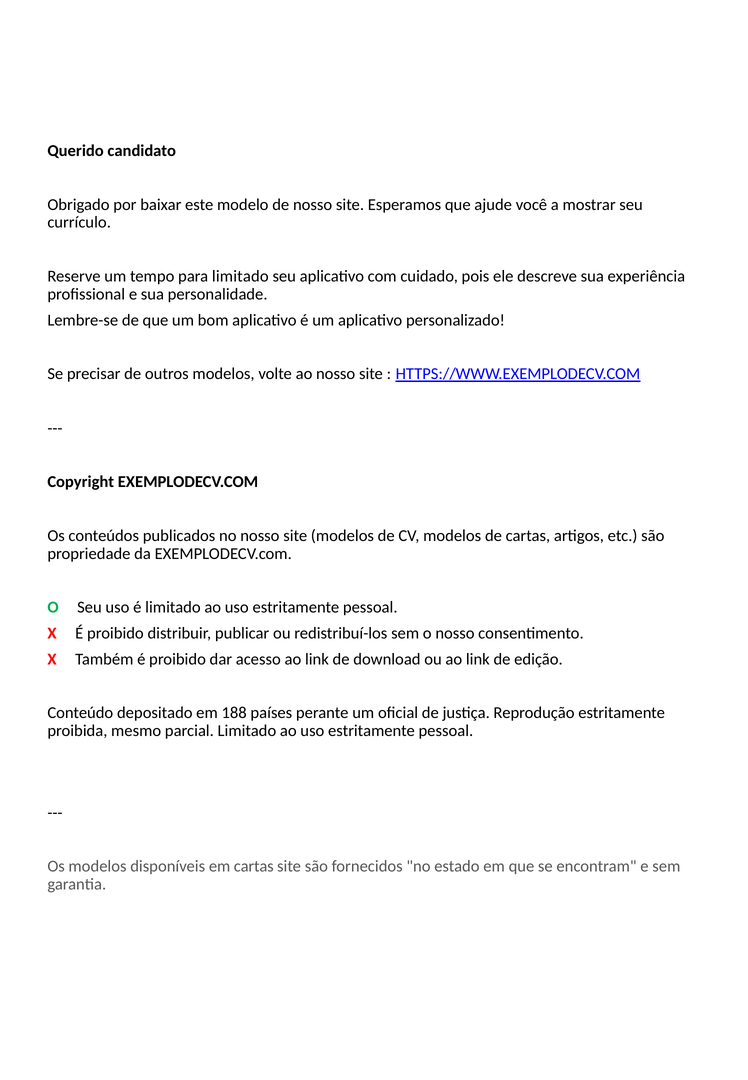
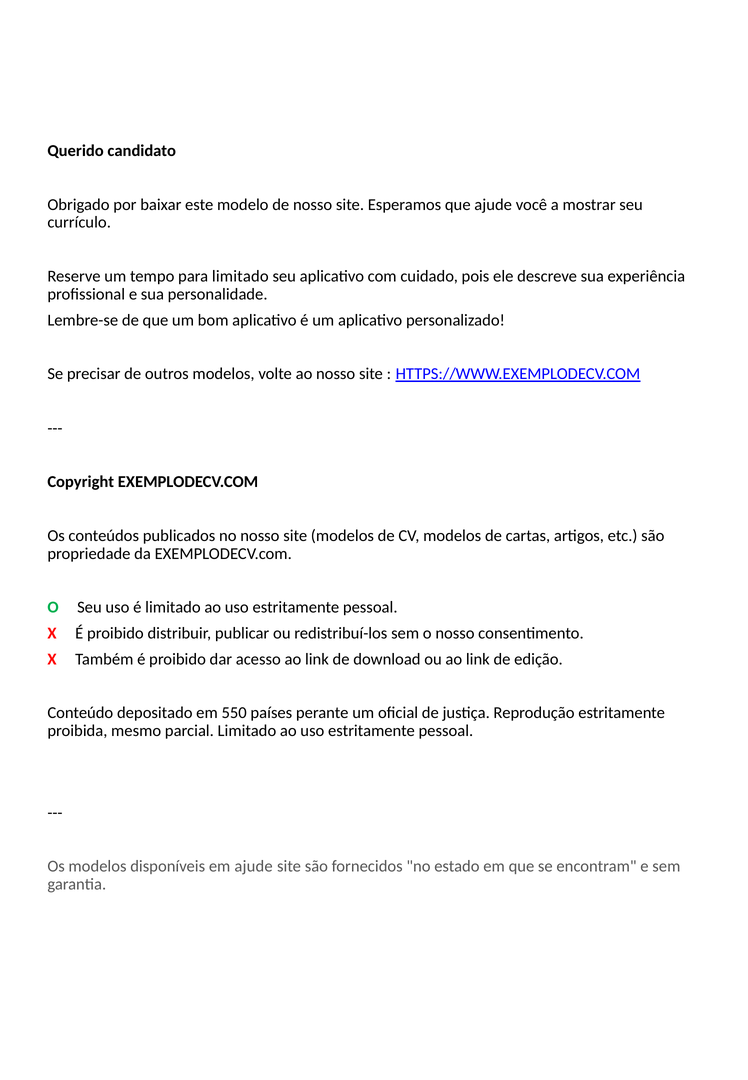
188: 188 -> 550
em cartas: cartas -> ajude
